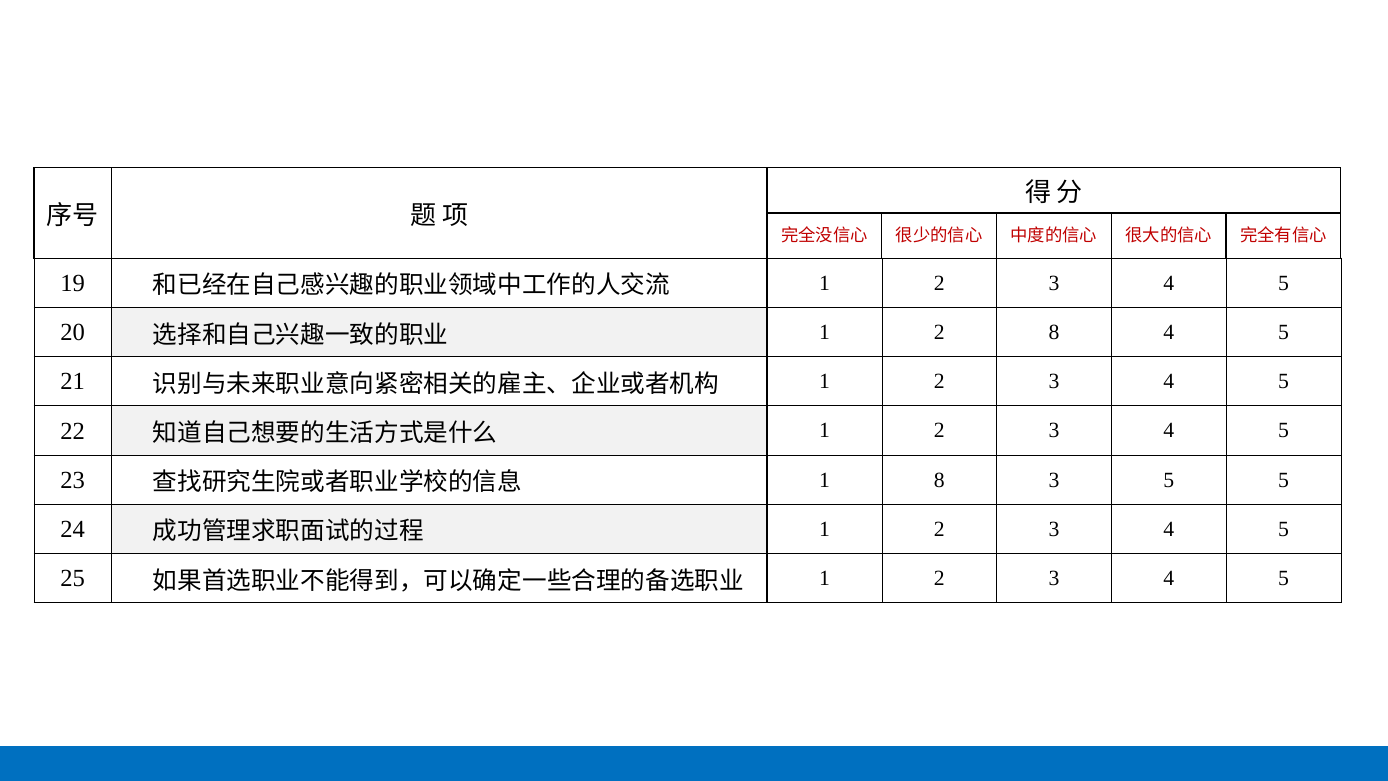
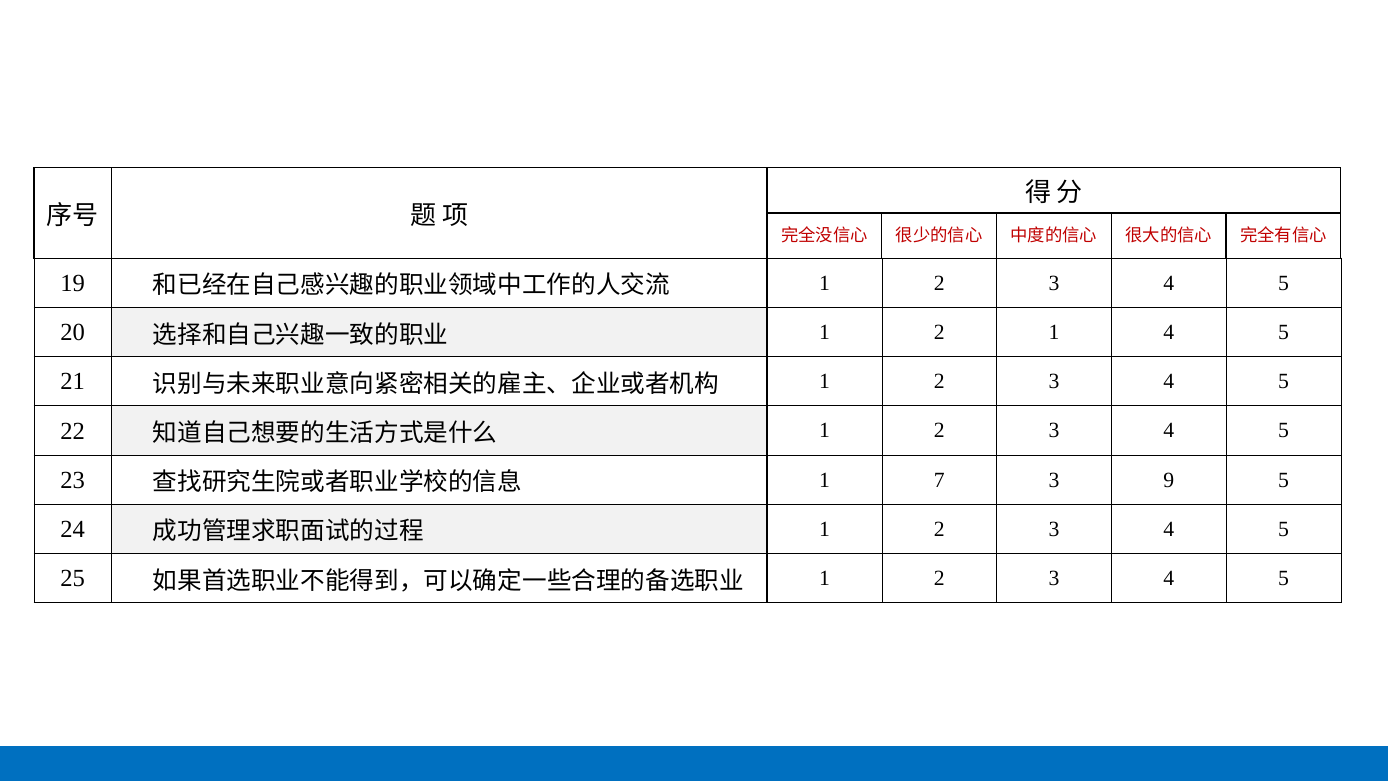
2 8: 8 -> 1
1 8: 8 -> 7
3 5: 5 -> 9
